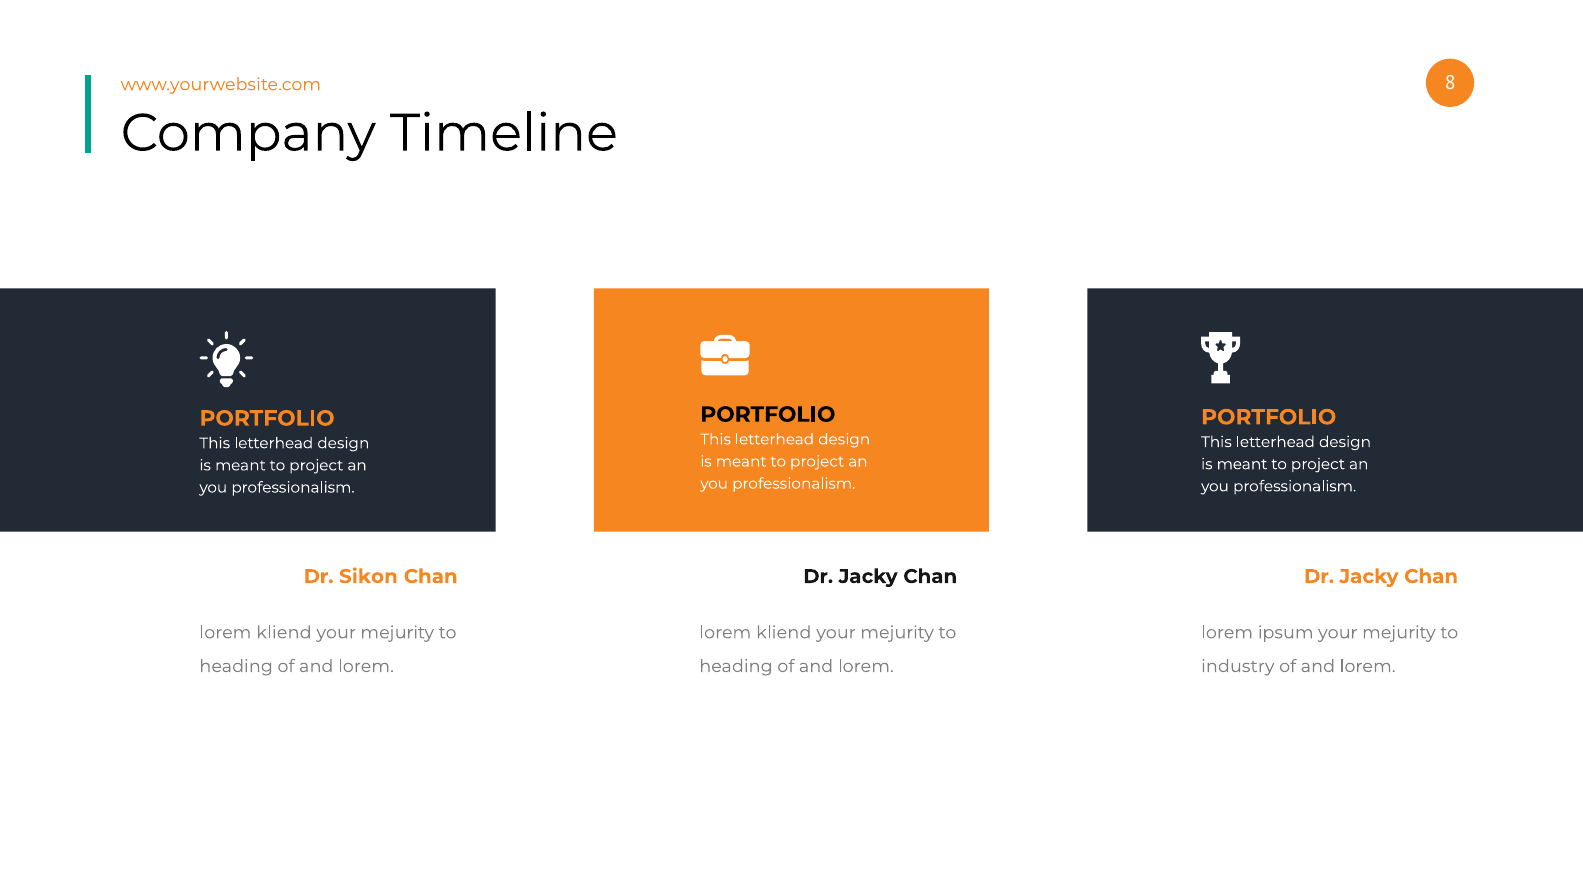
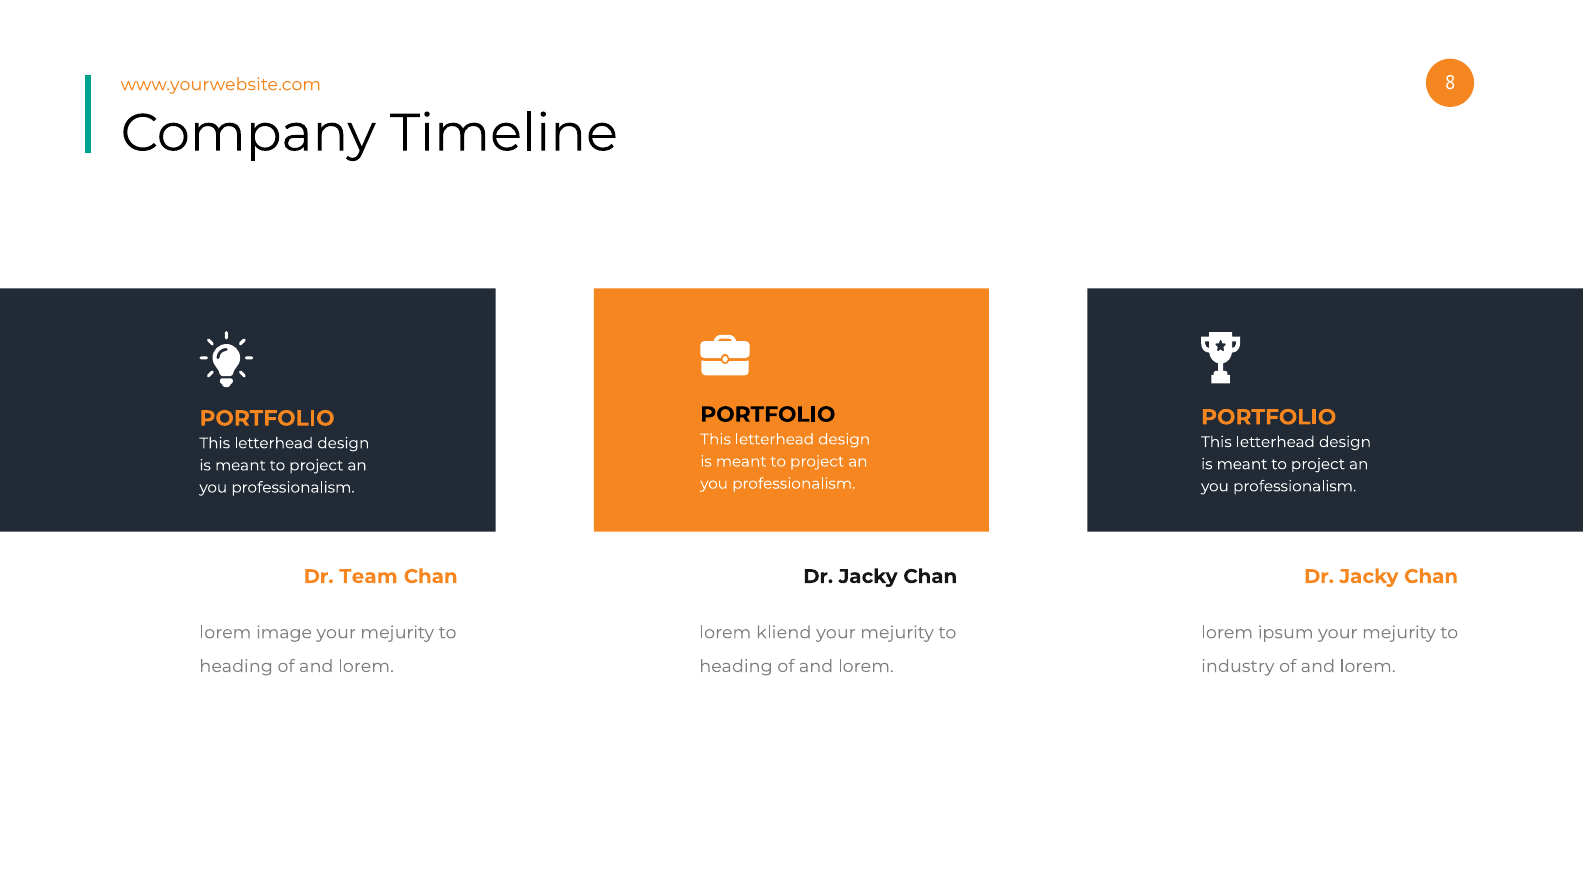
Sikon: Sikon -> Team
kliend at (284, 632): kliend -> image
